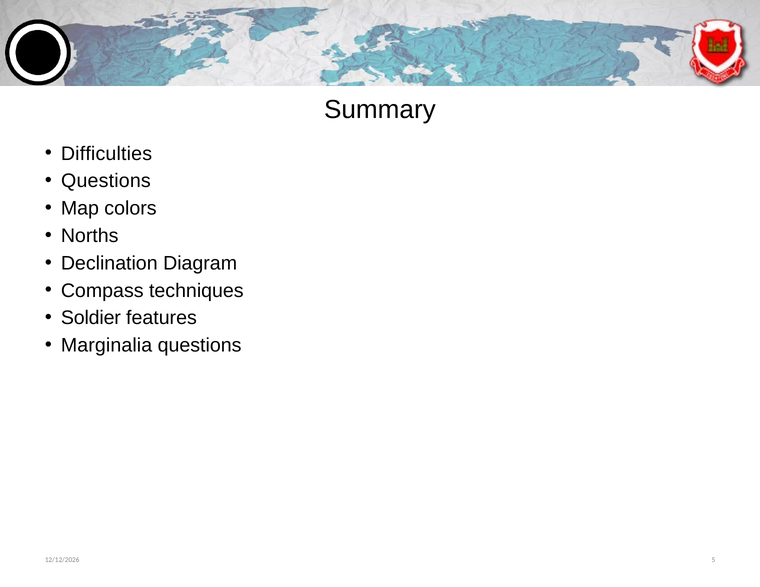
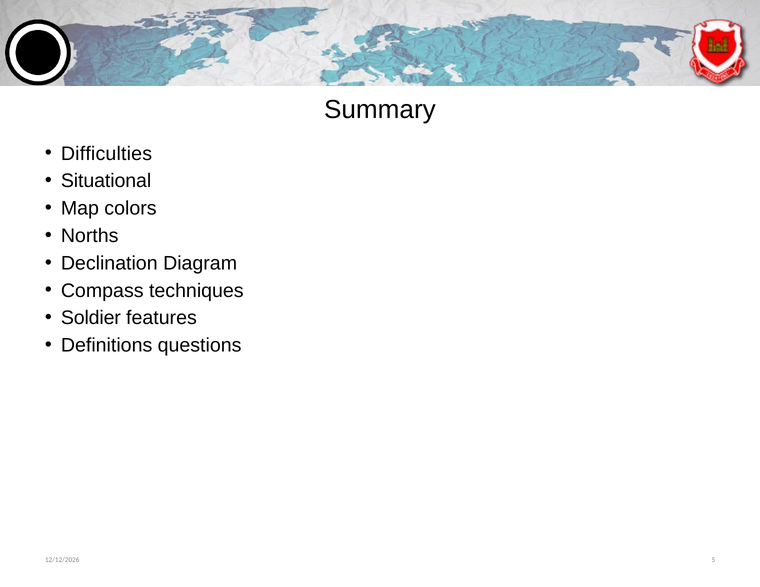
Questions at (106, 181): Questions -> Situational
Marginalia: Marginalia -> Definitions
